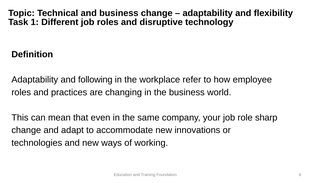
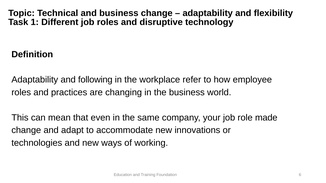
sharp: sharp -> made
